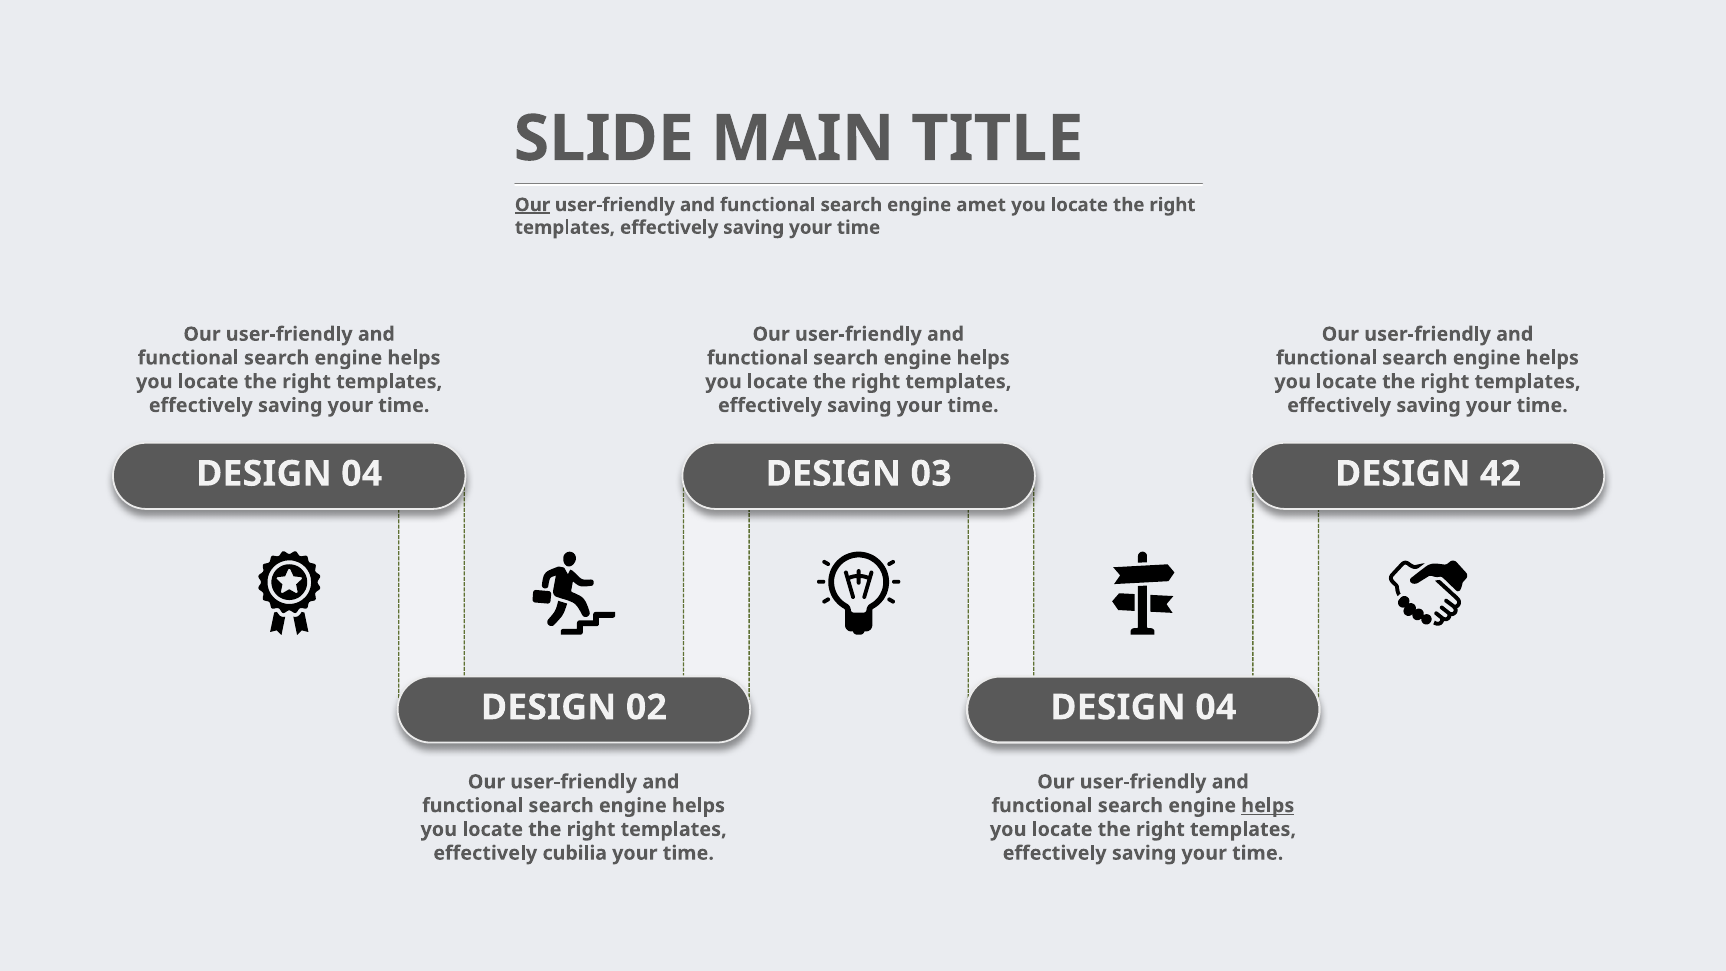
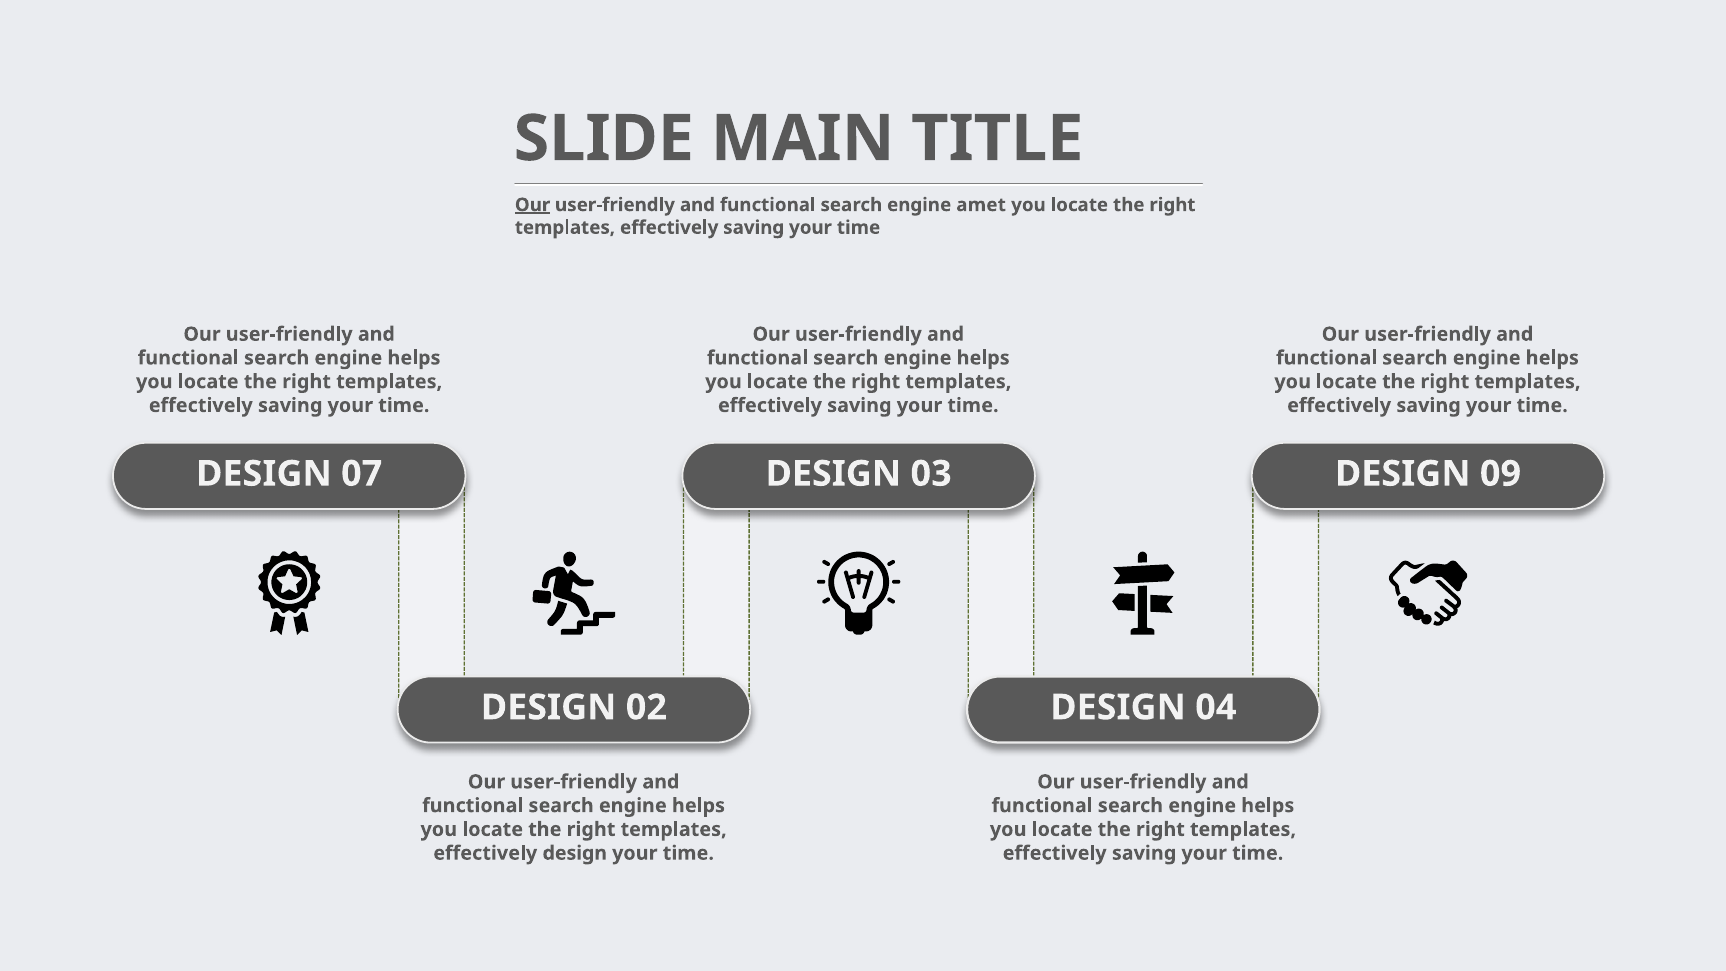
04 at (362, 474): 04 -> 07
42: 42 -> 09
helps at (1268, 806) underline: present -> none
effectively cubilia: cubilia -> design
